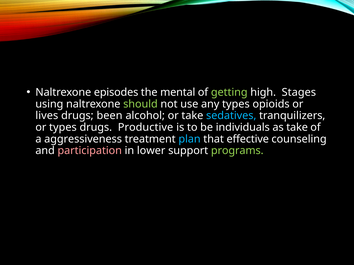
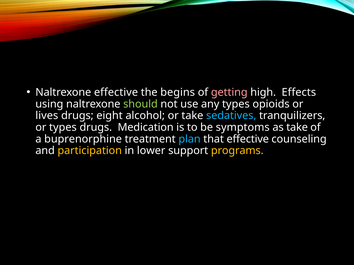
Naltrexone episodes: episodes -> effective
mental: mental -> begins
getting colour: light green -> pink
Stages: Stages -> Effects
been: been -> eight
Productive: Productive -> Medication
individuals: individuals -> symptoms
aggressiveness: aggressiveness -> buprenorphine
participation colour: pink -> yellow
programs colour: light green -> yellow
